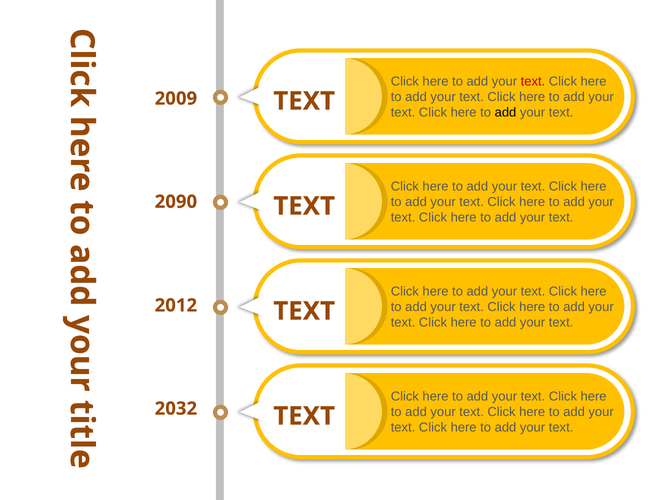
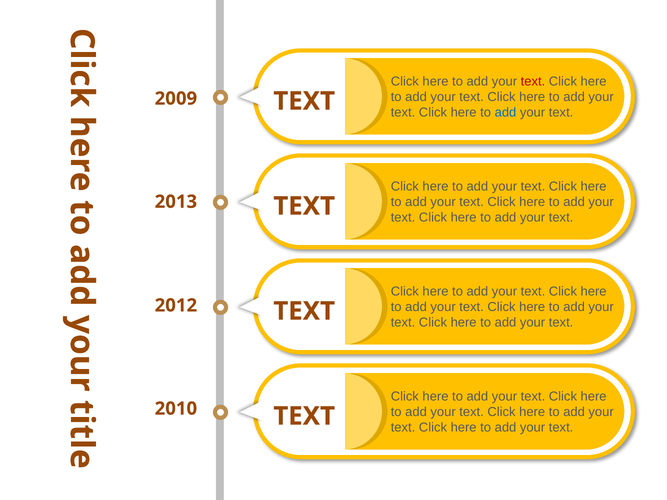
add at (505, 113) colour: black -> blue
2090: 2090 -> 2013
2032: 2032 -> 2010
